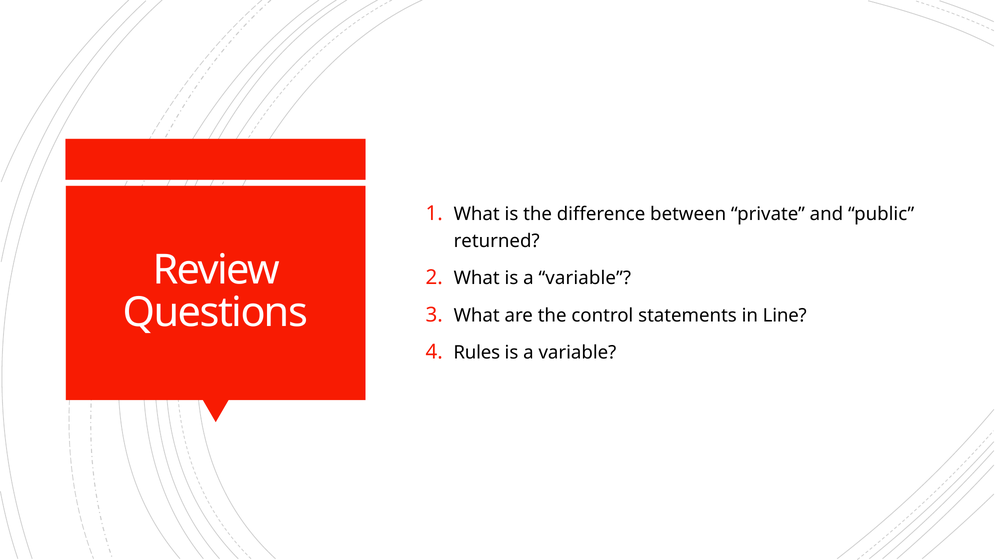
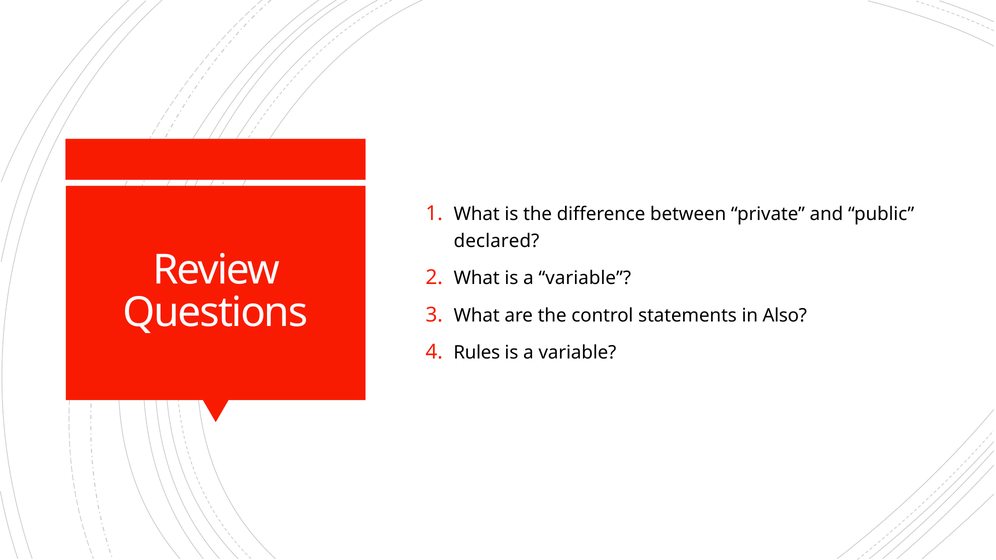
returned: returned -> declared
Line: Line -> Also
